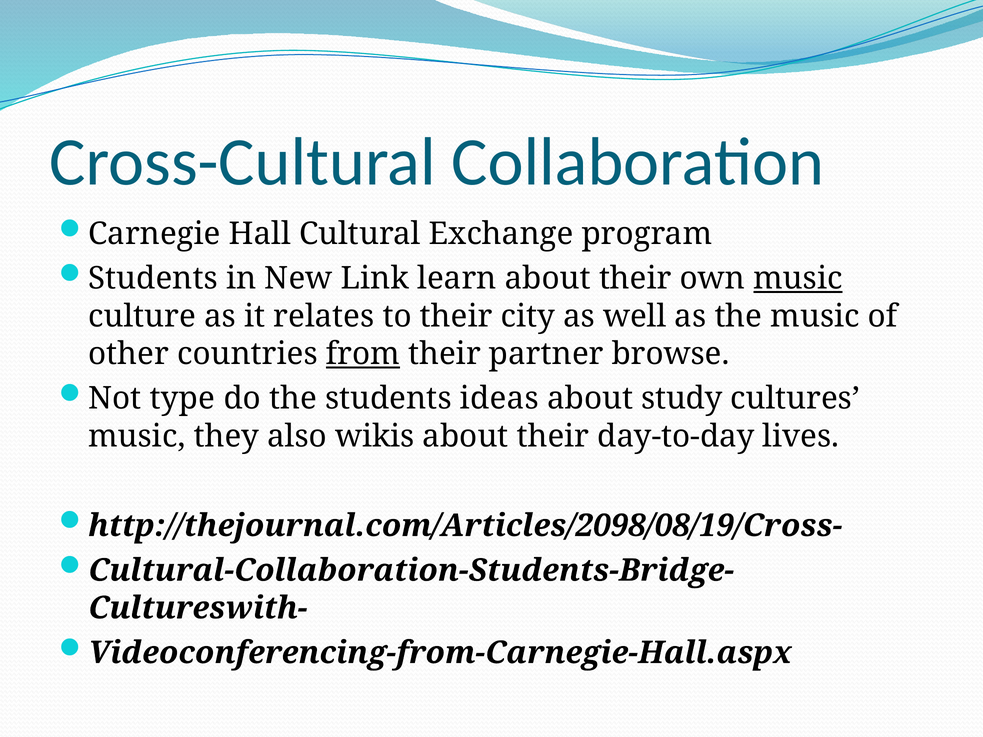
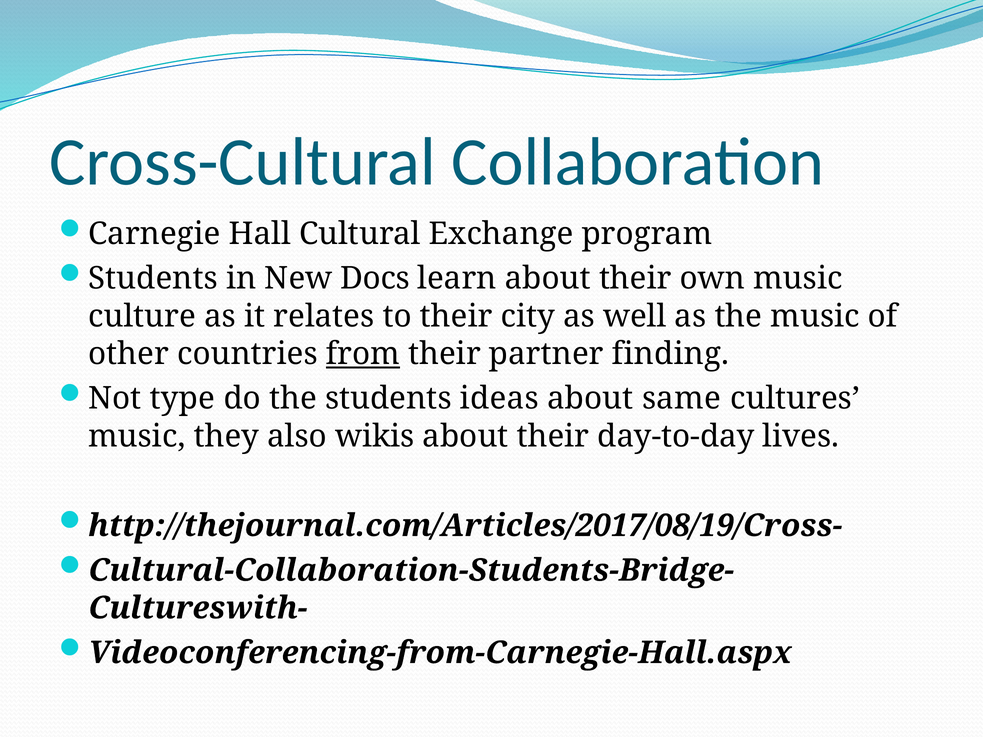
Link: Link -> Docs
music at (798, 279) underline: present -> none
browse: browse -> finding
study: study -> same
http://thejournal.com/Articles/2098/08/19/Cross-: http://thejournal.com/Articles/2098/08/19/Cross- -> http://thejournal.com/Articles/2017/08/19/Cross-
